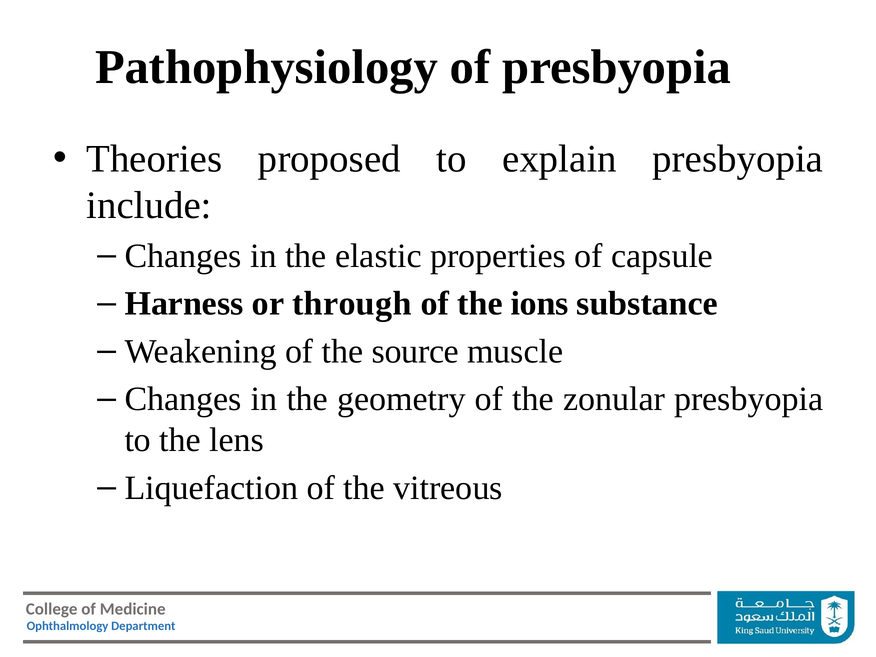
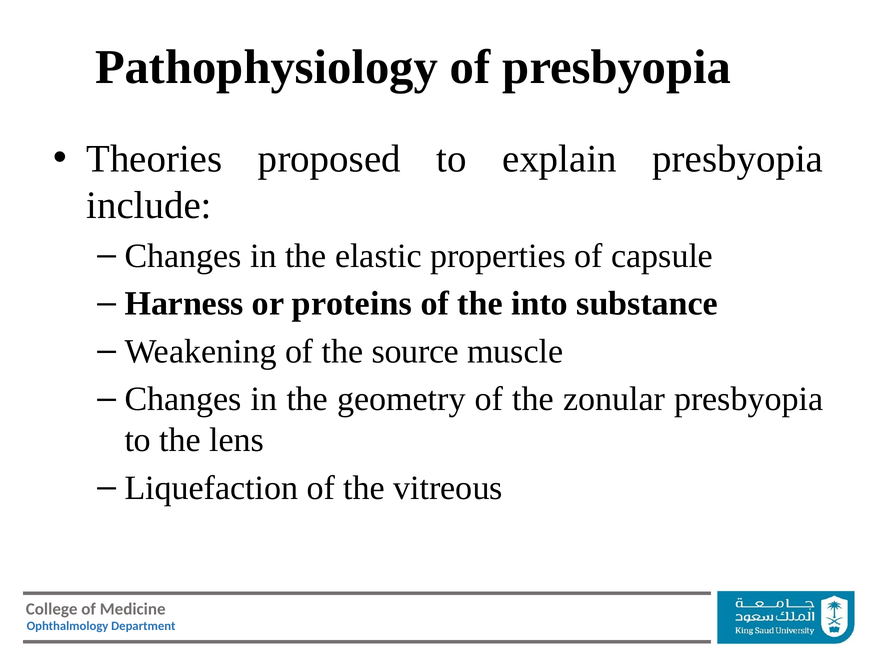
through: through -> proteins
ions: ions -> into
